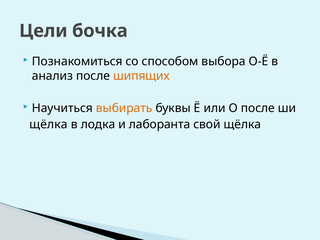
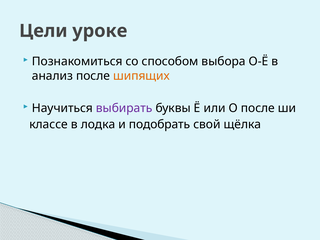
бочка: бочка -> уроке
выбирать colour: orange -> purple
щёлка at (48, 124): щёлка -> классе
лаборанта: лаборанта -> подобрать
